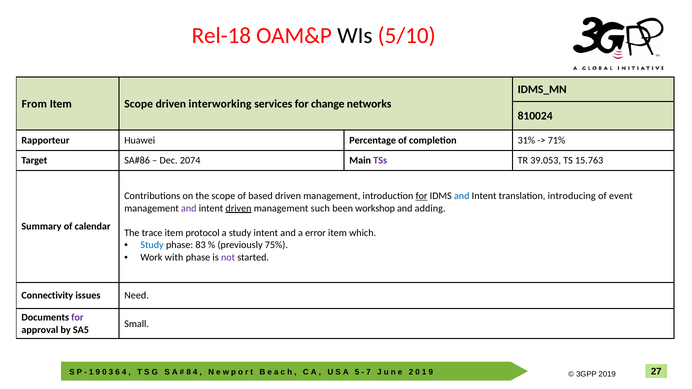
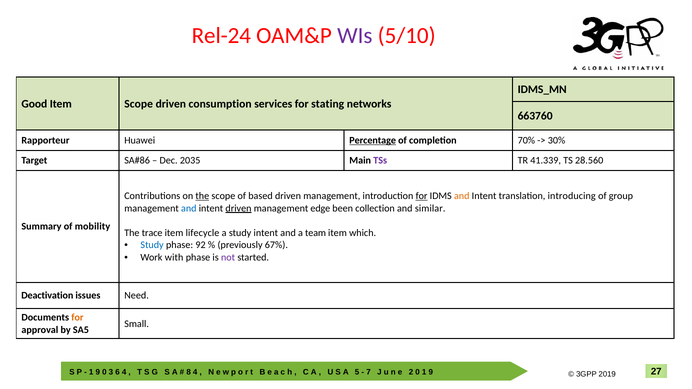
Rel-18: Rel-18 -> Rel-24
WIs colour: black -> purple
From: From -> Good
interworking: interworking -> consumption
change: change -> stating
810024: 810024 -> 663760
Percentage underline: none -> present
31%: 31% -> 70%
71%: 71% -> 30%
2074: 2074 -> 2035
39.053: 39.053 -> 41.339
15.763: 15.763 -> 28.560
the at (202, 196) underline: none -> present
and at (462, 196) colour: blue -> orange
event: event -> group
and at (189, 208) colour: purple -> blue
such: such -> edge
workshop: workshop -> collection
adding: adding -> similar
calendar: calendar -> mobility
protocol: protocol -> lifecycle
error: error -> team
83: 83 -> 92
75%: 75% -> 67%
Connectivity: Connectivity -> Deactivation
for at (77, 318) colour: purple -> orange
